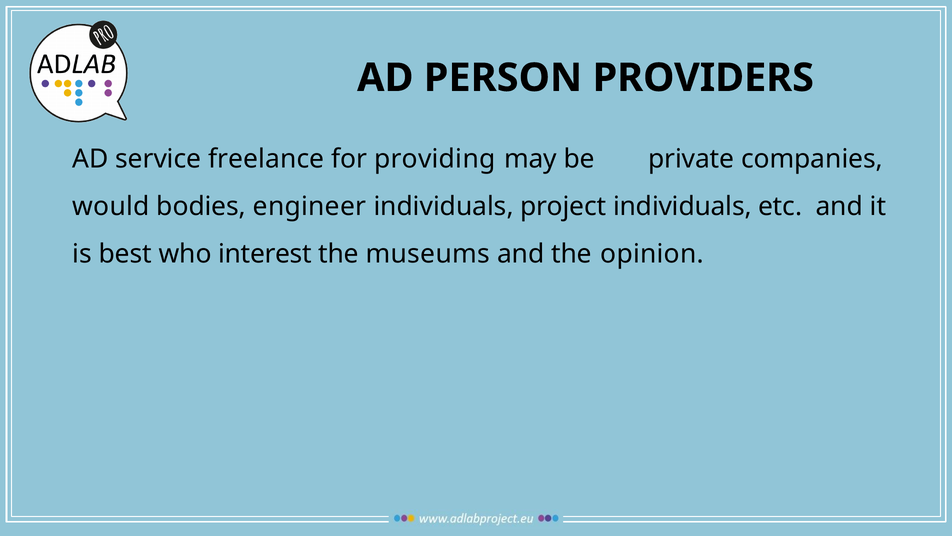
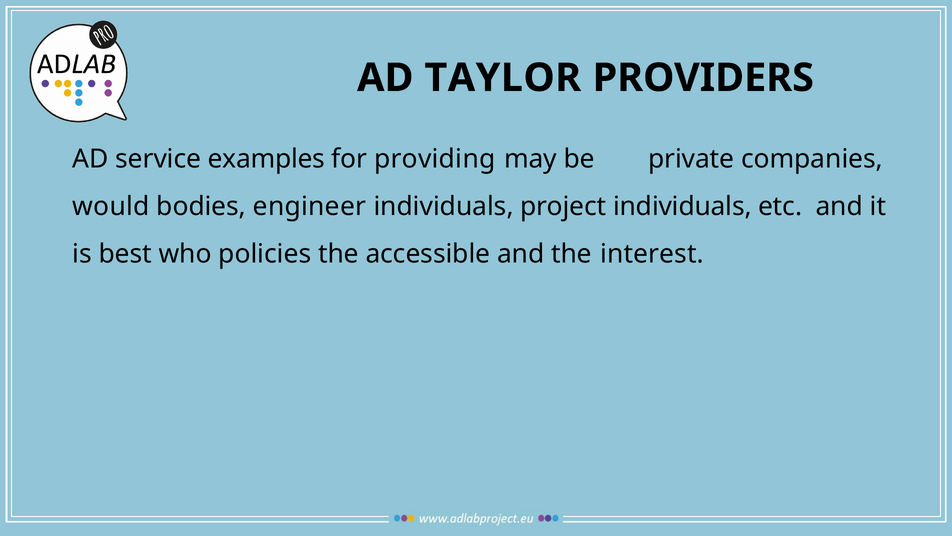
PERSON: PERSON -> TAYLOR
freelance: freelance -> examples
interest: interest -> policies
museums: museums -> accessible
opinion: opinion -> interest
